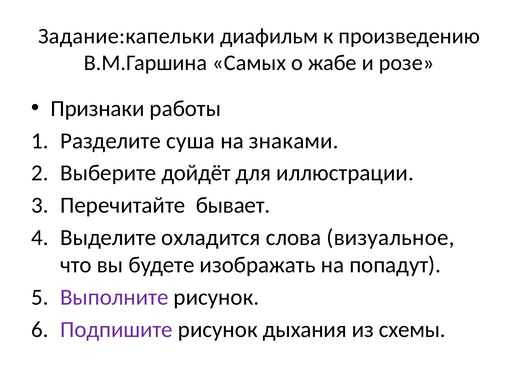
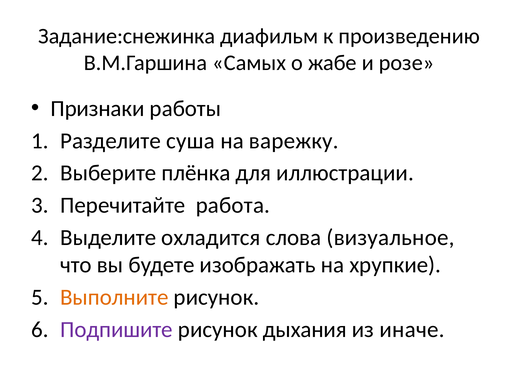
Задание:капельки: Задание:капельки -> Задание:снежинка
знаками: знаками -> варежку
дойдёт: дойдёт -> плёнка
бывает: бывает -> работа
попадут: попадут -> хрупкие
Выполните colour: purple -> orange
схемы: схемы -> иначе
